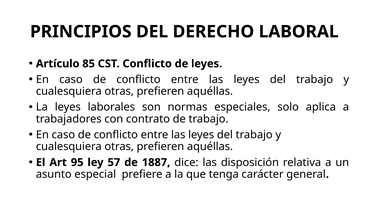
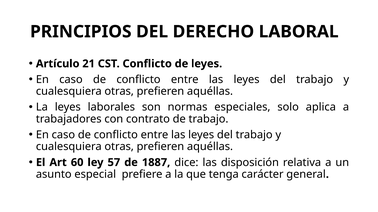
85: 85 -> 21
95: 95 -> 60
